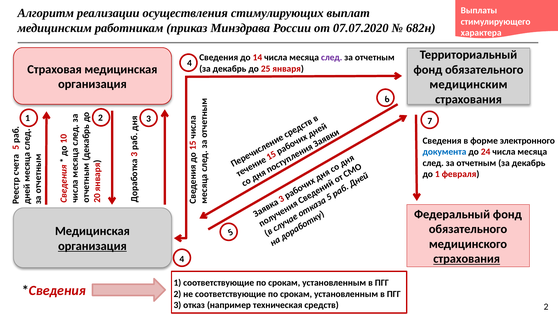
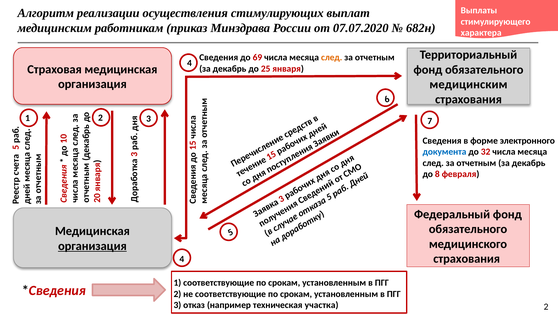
14: 14 -> 69
след at (332, 58) colour: purple -> orange
24: 24 -> 32
до 1: 1 -> 8
страхования at (467, 259) underline: present -> none
средств: средств -> участка
